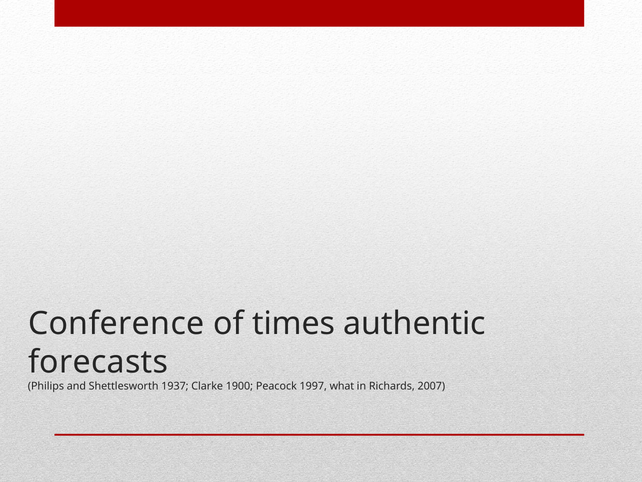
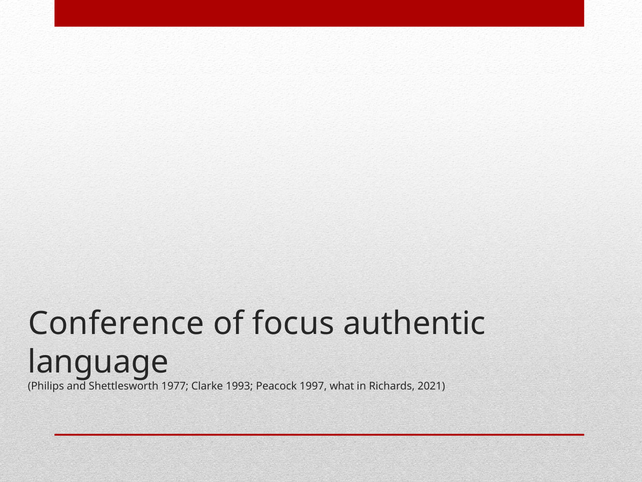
times: times -> focus
forecasts: forecasts -> language
1937: 1937 -> 1977
1900: 1900 -> 1993
2007: 2007 -> 2021
